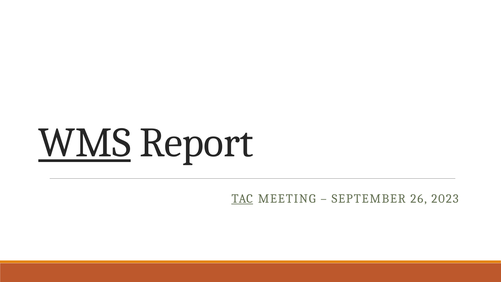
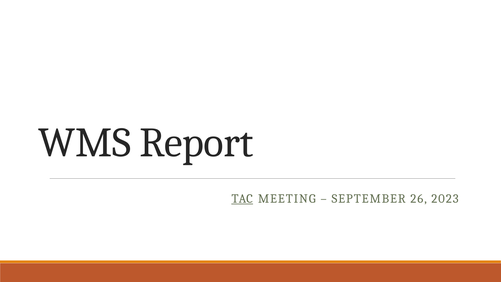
WMS underline: present -> none
